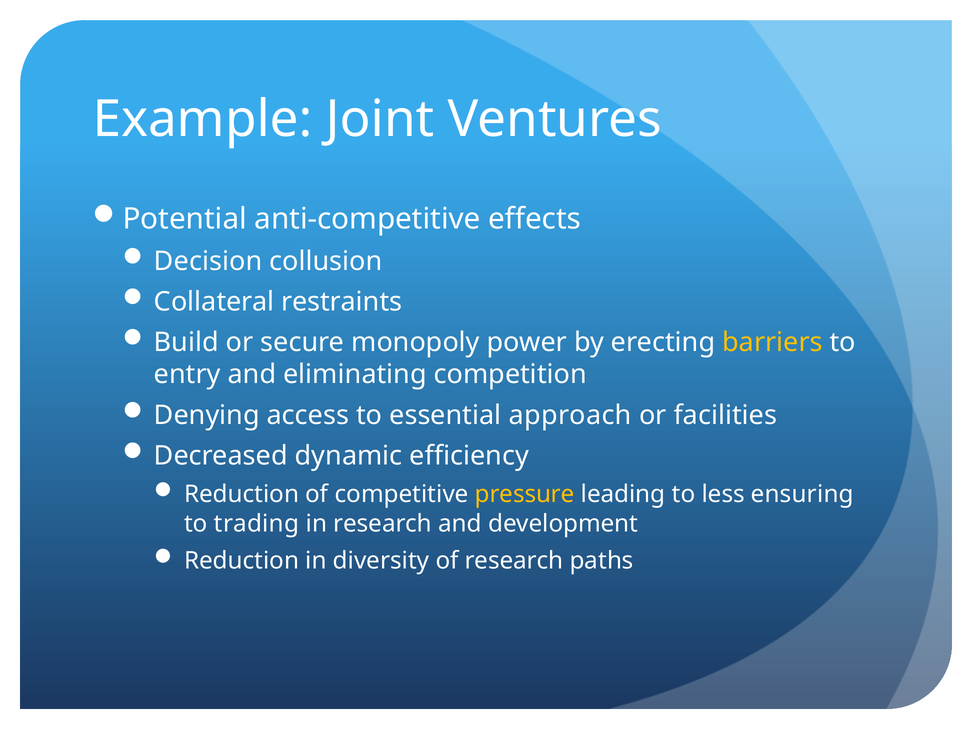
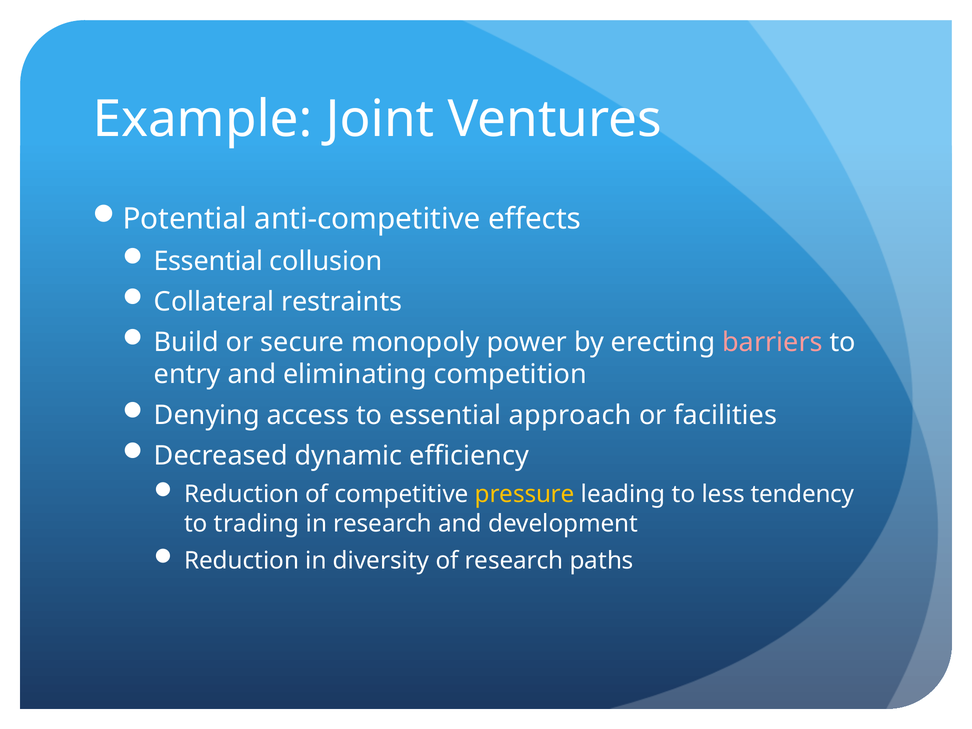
Decision at (208, 261): Decision -> Essential
barriers colour: yellow -> pink
ensuring: ensuring -> tendency
